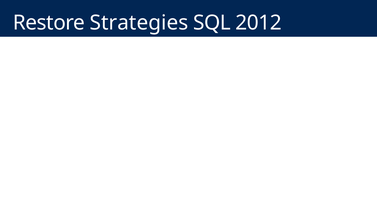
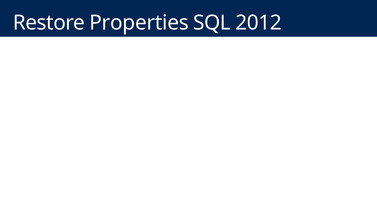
Strategies: Strategies -> Properties
